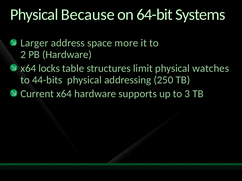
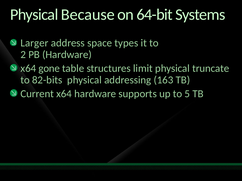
more: more -> types
locks: locks -> gone
watches: watches -> truncate
44-bits: 44-bits -> 82-bits
250: 250 -> 163
3: 3 -> 5
